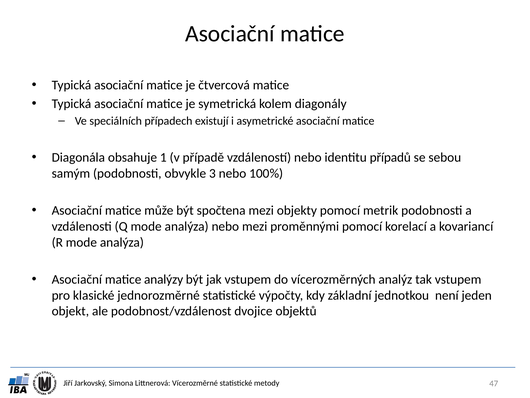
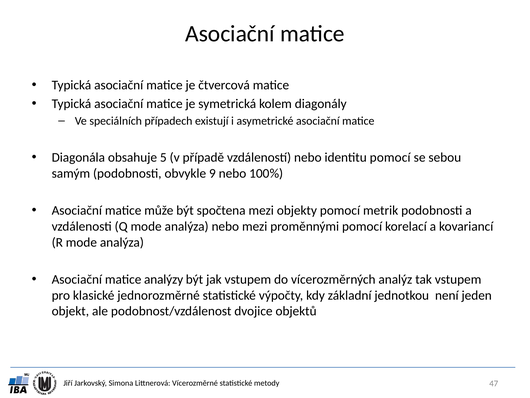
1: 1 -> 5
identitu případů: případů -> pomocí
3: 3 -> 9
